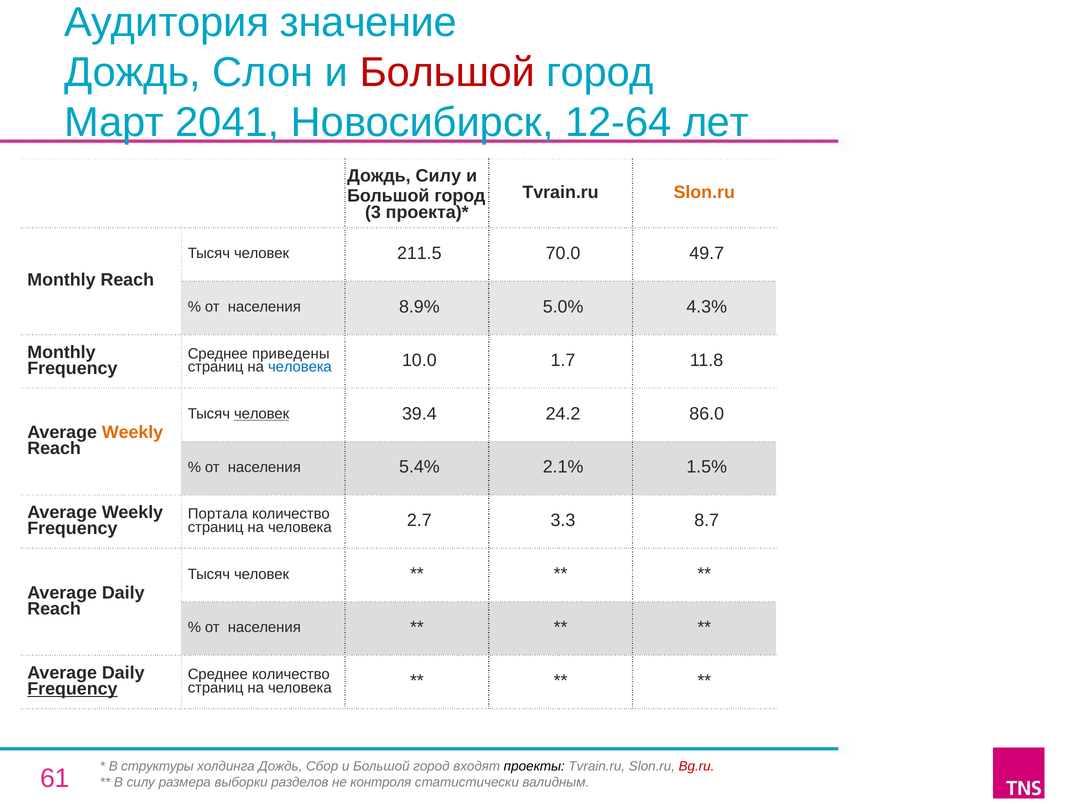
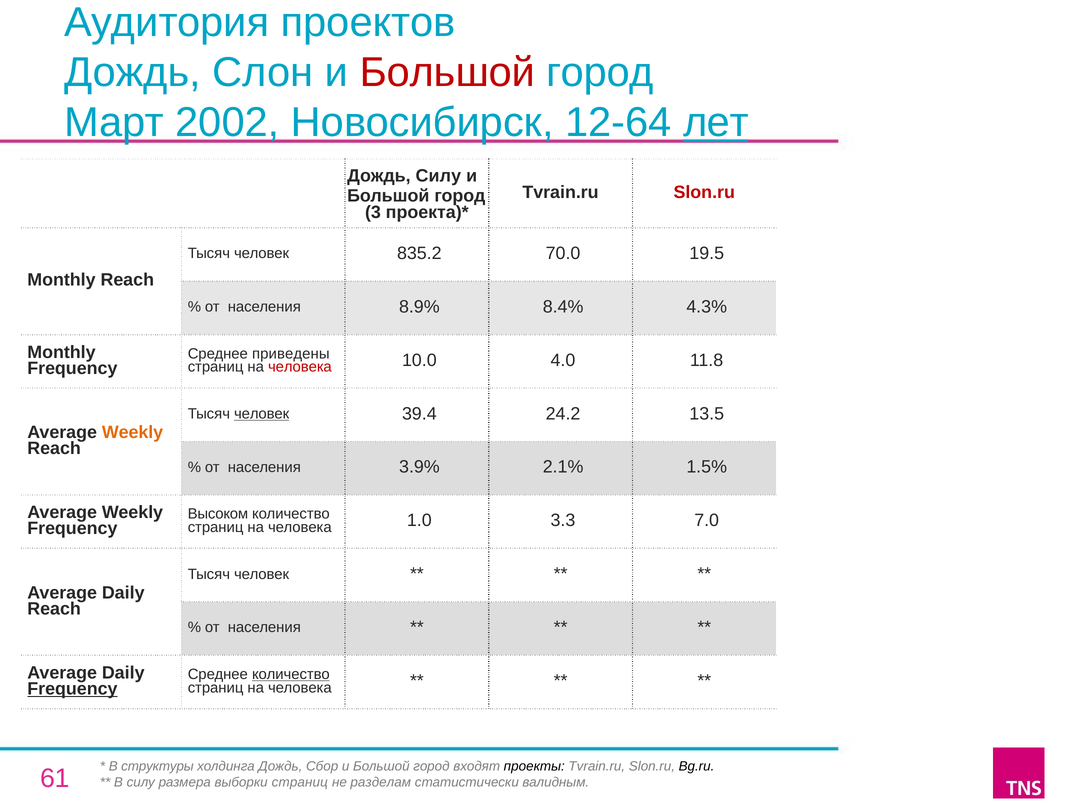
значение: значение -> проектов
2041: 2041 -> 2002
лет underline: none -> present
Slon.ru at (704, 192) colour: orange -> red
211.5: 211.5 -> 835.2
49.7: 49.7 -> 19.5
5.0%: 5.0% -> 8.4%
человека at (300, 367) colour: blue -> red
1.7: 1.7 -> 4.0
86.0: 86.0 -> 13.5
5.4%: 5.4% -> 3.9%
Портала: Портала -> Высоком
2.7: 2.7 -> 1.0
8.7: 8.7 -> 7.0
количество at (291, 674) underline: none -> present
Bg.ru colour: red -> black
выборки разделов: разделов -> страниц
контроля: контроля -> разделам
